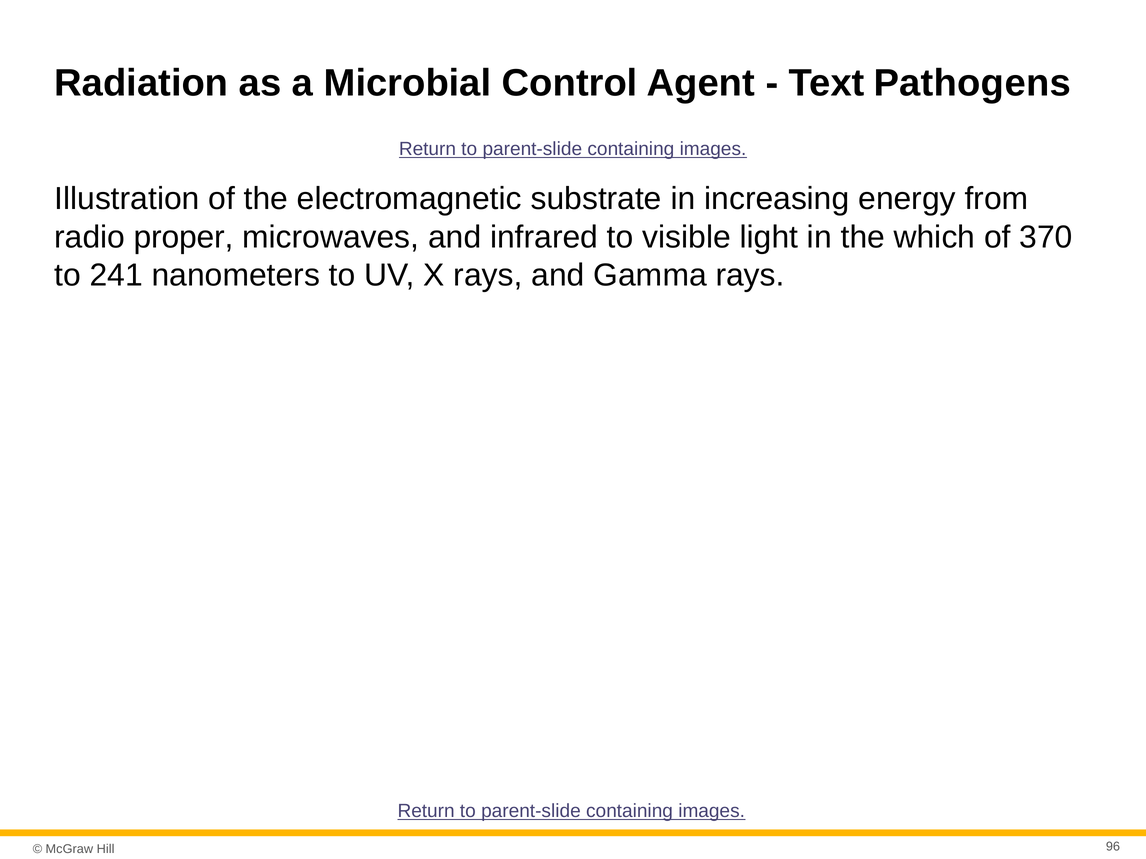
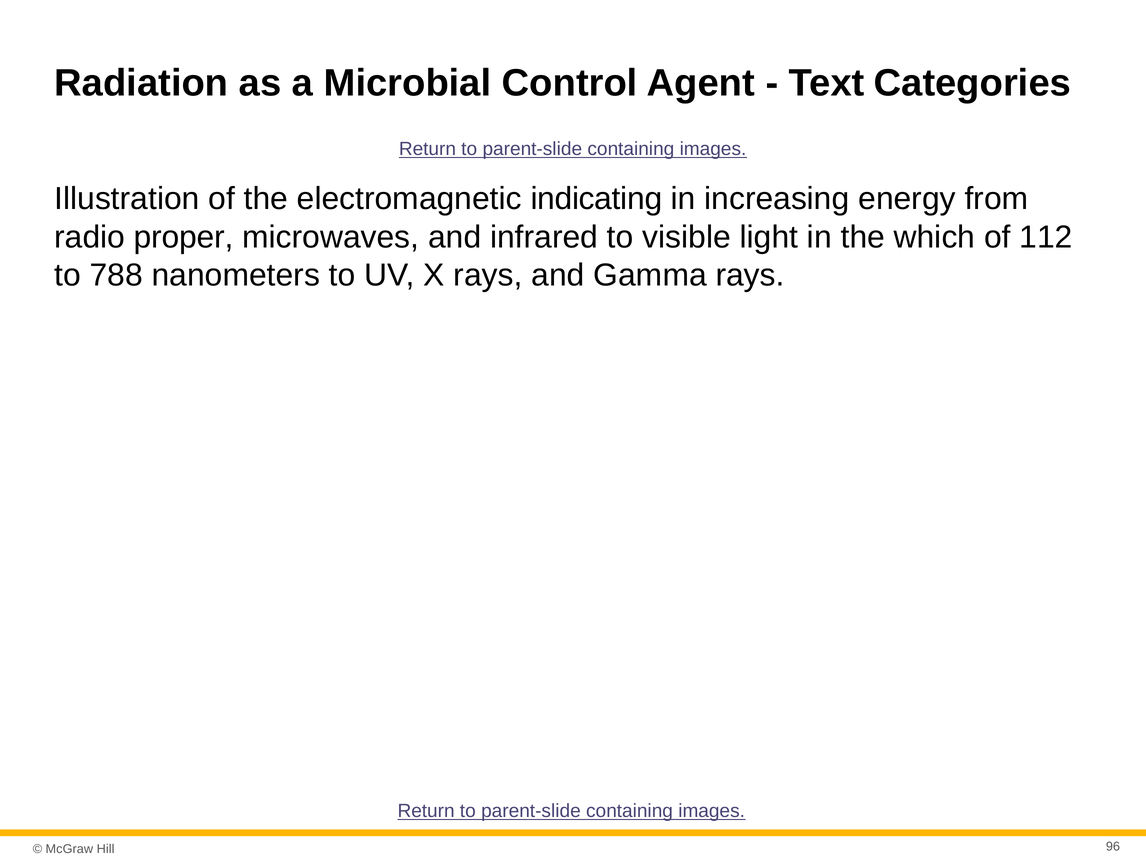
Pathogens: Pathogens -> Categories
substrate: substrate -> indicating
370: 370 -> 112
241: 241 -> 788
